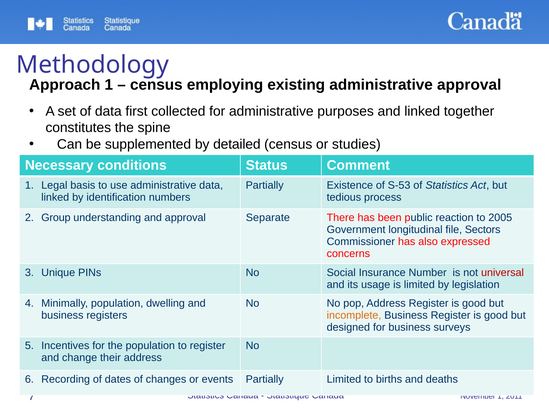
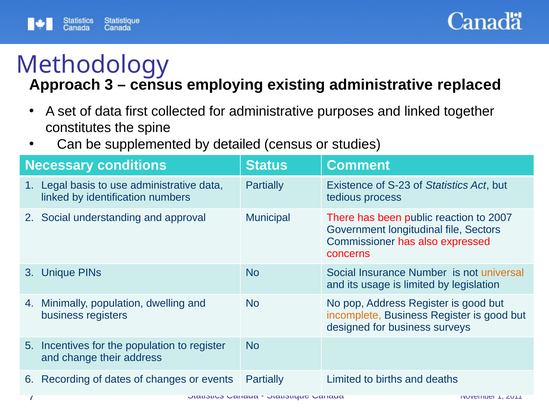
Approach 1: 1 -> 3
administrative approval: approval -> replaced
S-53: S-53 -> S-23
2 Group: Group -> Social
Separate: Separate -> Municipal
2005: 2005 -> 2007
universal colour: red -> orange
